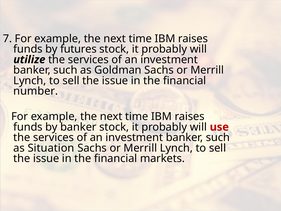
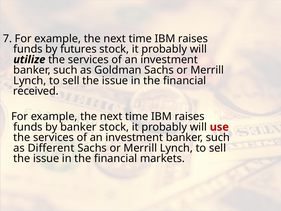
number: number -> received
Situation: Situation -> Different
